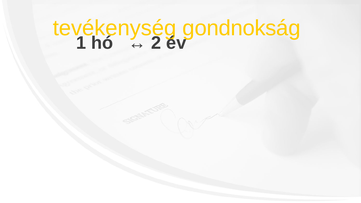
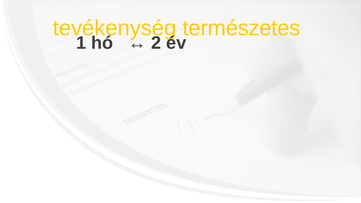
gondnokság: gondnokság -> természetes
